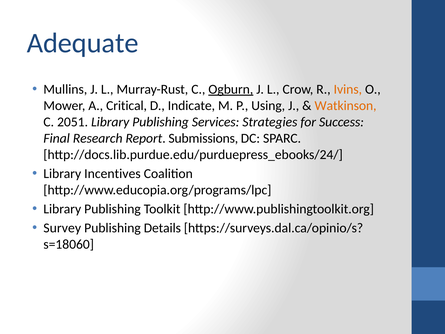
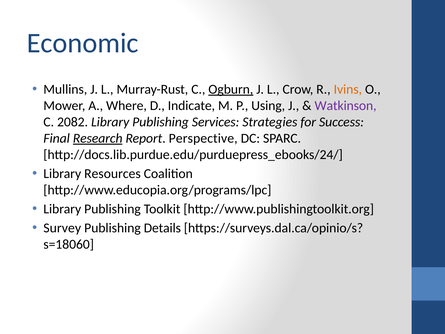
Adequate: Adequate -> Economic
Critical: Critical -> Where
Watkinson colour: orange -> purple
2051: 2051 -> 2082
Research underline: none -> present
Submissions: Submissions -> Perspective
Incentives: Incentives -> Resources
